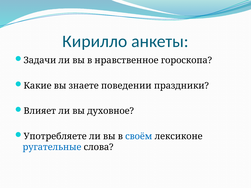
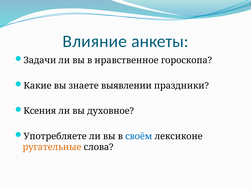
Кирилло: Кирилло -> Влияние
поведении: поведении -> выявлении
Влияет: Влияет -> Ксения
ругательные colour: blue -> orange
